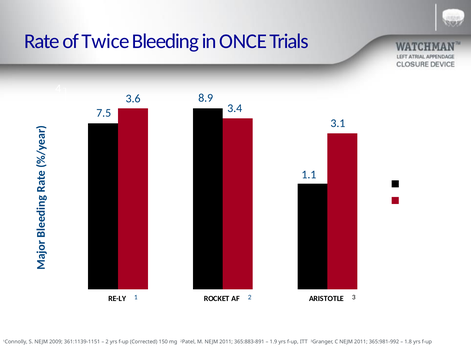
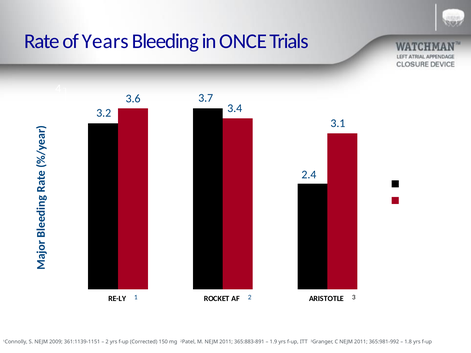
Twice: Twice -> Years
8.9: 8.9 -> 3.7
7.5: 7.5 -> 3.2
1.1: 1.1 -> 2.4
